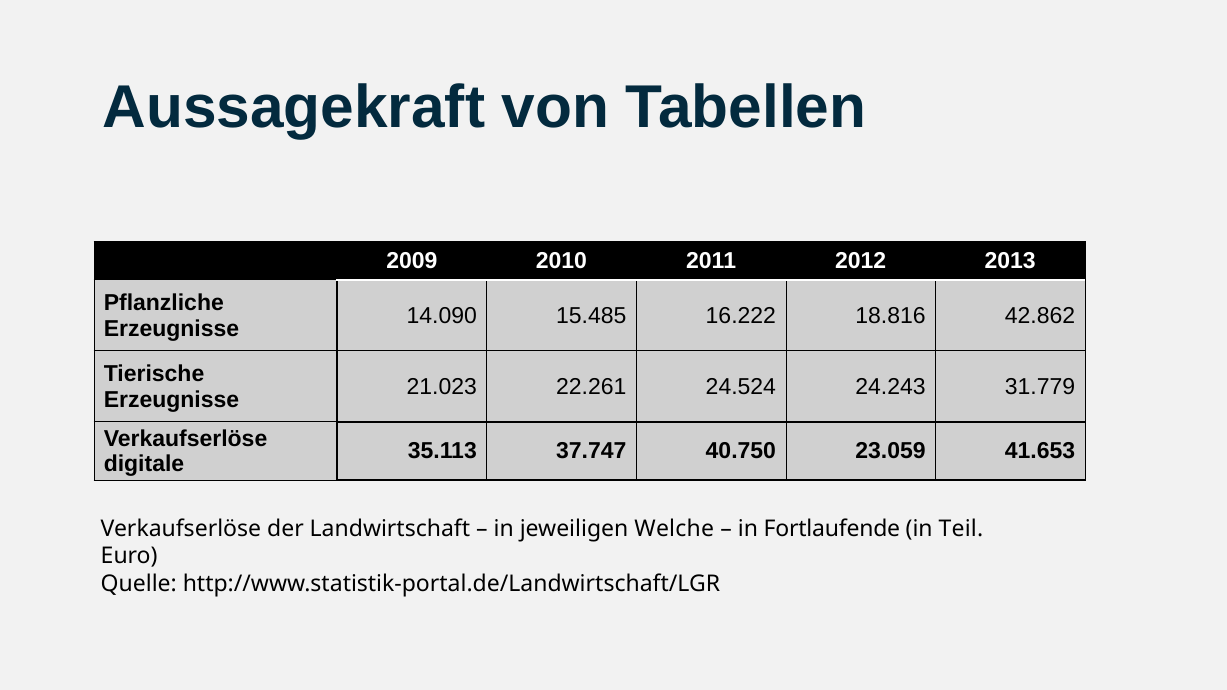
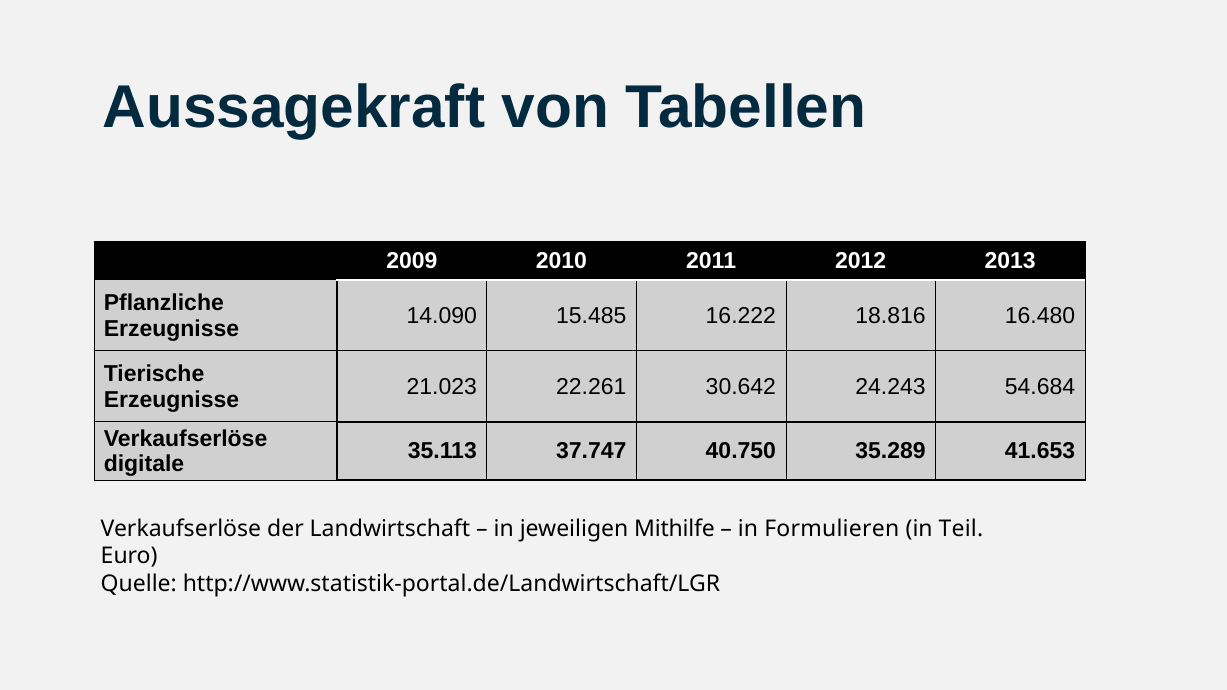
42.862: 42.862 -> 16.480
24.524: 24.524 -> 30.642
31.779: 31.779 -> 54.684
23.059: 23.059 -> 35.289
Welche: Welche -> Mithilfe
Fortlaufende: Fortlaufende -> Formulieren
